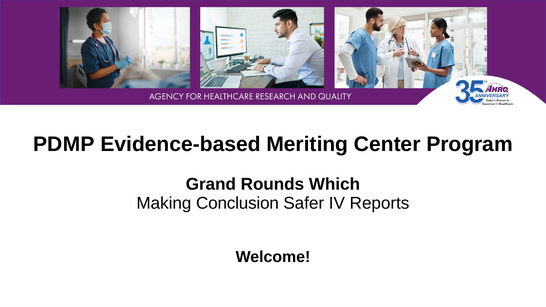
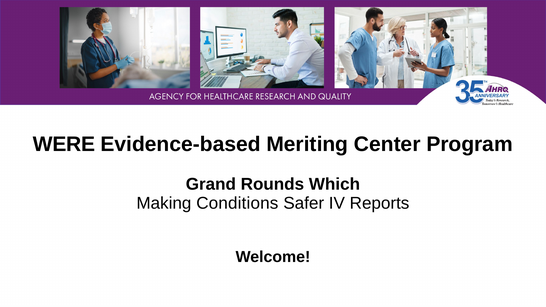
PDMP: PDMP -> WERE
Conclusion: Conclusion -> Conditions
